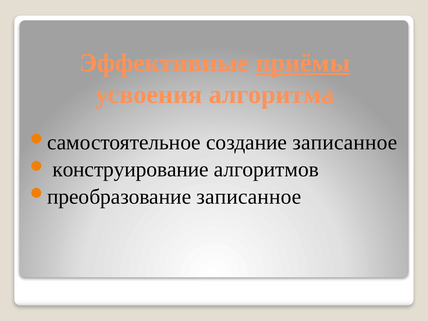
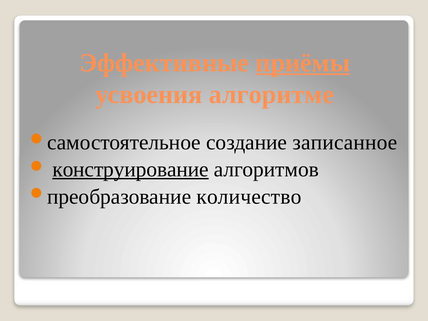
алгоритма: алгоритма -> алгоритме
конструирование underline: none -> present
записанное at (249, 197): записанное -> количество
